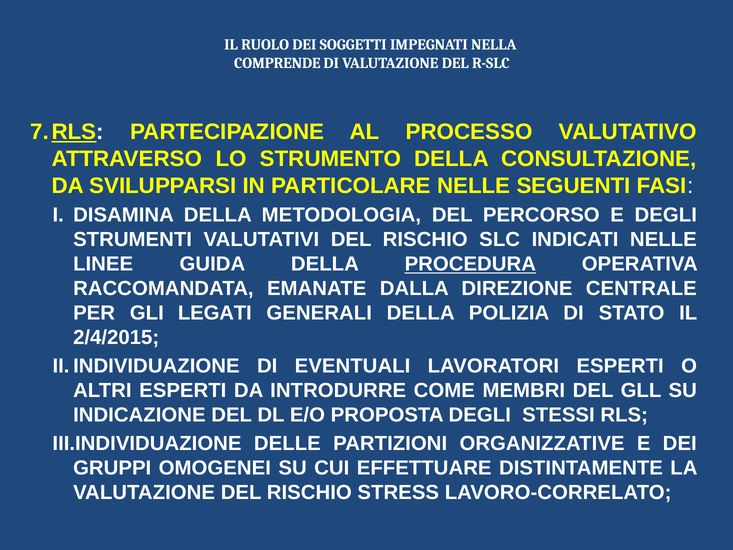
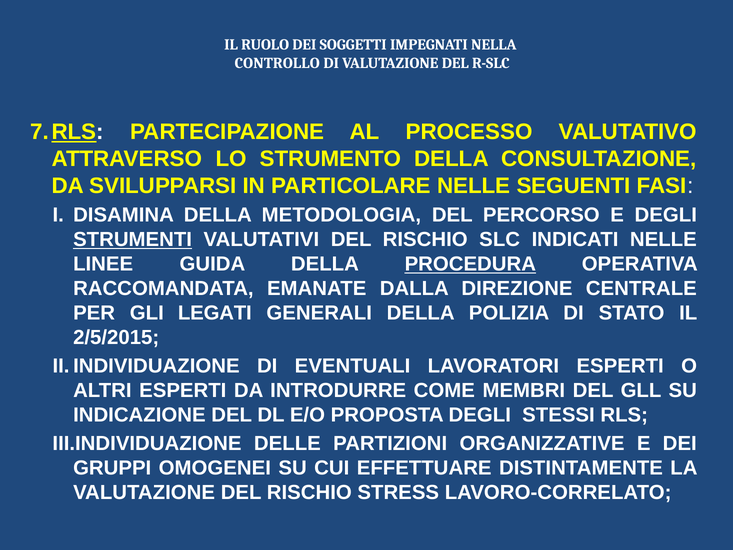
COMPRENDE: COMPRENDE -> CONTROLLO
STRUMENTI underline: none -> present
2/4/2015: 2/4/2015 -> 2/5/2015
